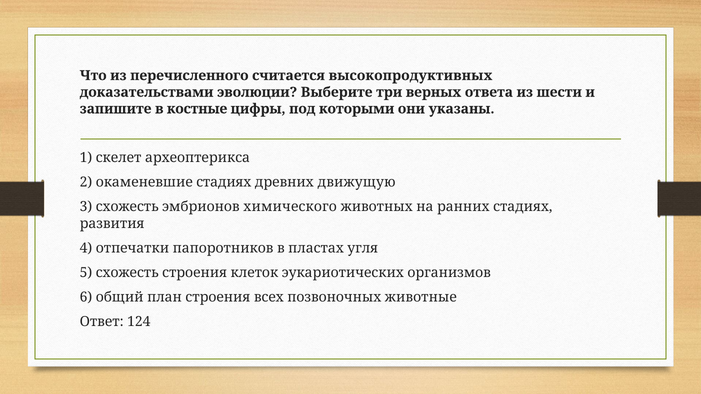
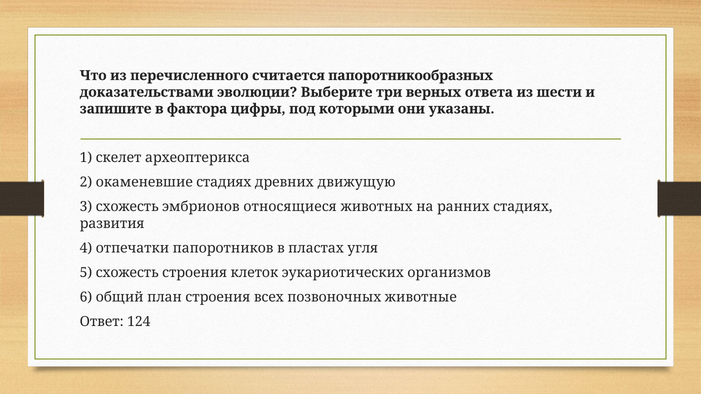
высокопродуктивных: высокопродуктивных -> папоротникообразных
костные: костные -> фактора
химического: химического -> относящиеся
